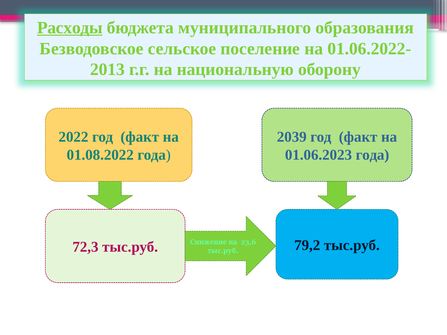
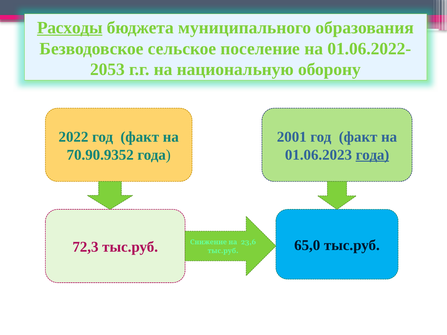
2013: 2013 -> 2053
2039: 2039 -> 2001
01.08.2022: 01.08.2022 -> 70.90.9352
года at (372, 155) underline: none -> present
79,2: 79,2 -> 65,0
